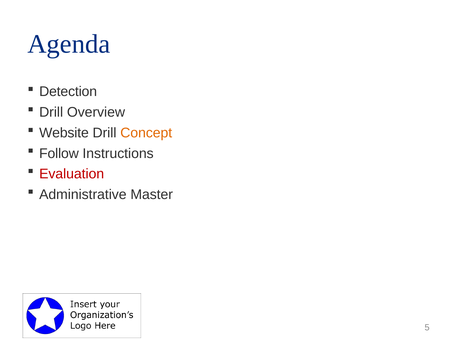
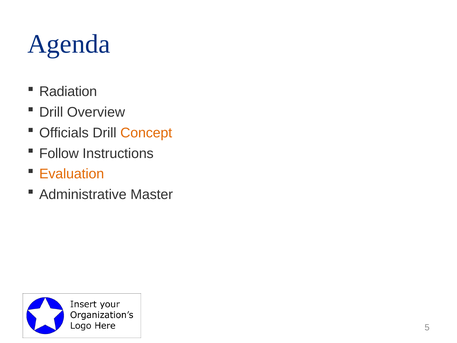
Detection: Detection -> Radiation
Website: Website -> Officials
Evaluation colour: red -> orange
